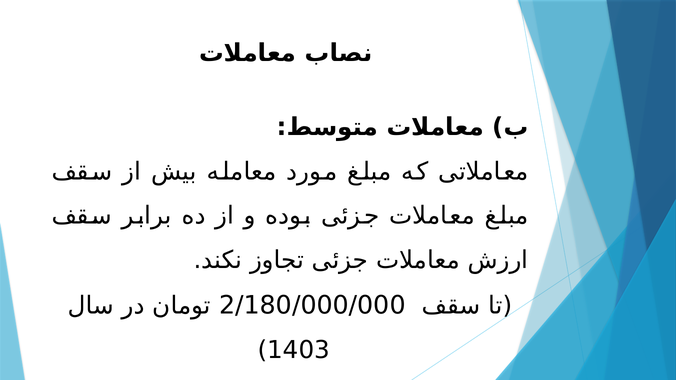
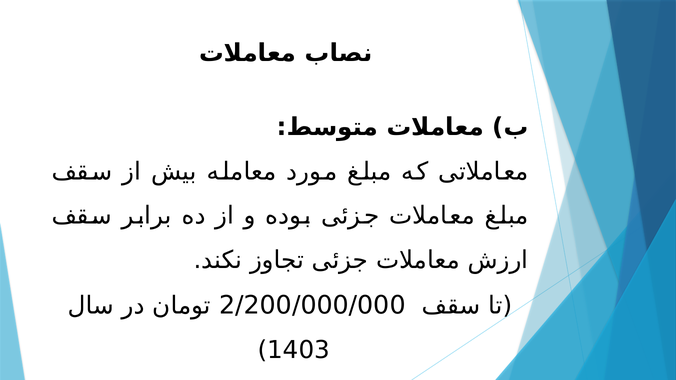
2/180/000/000: 2/180/000/000 -> 2/200/000/000
